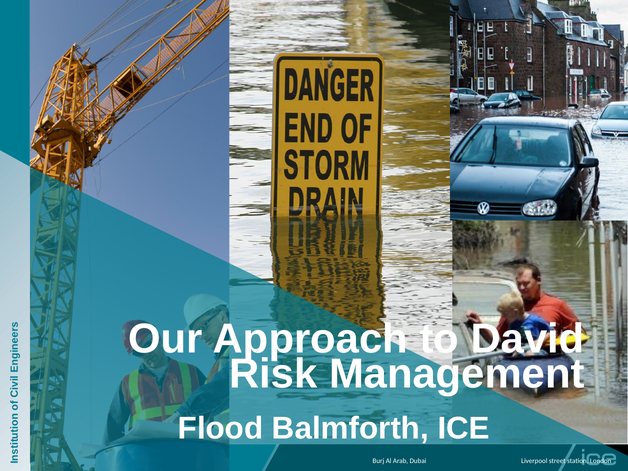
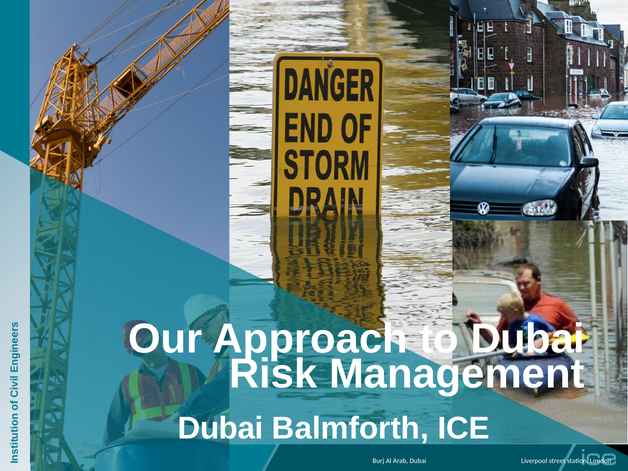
to David: David -> Dubai
Flood at (221, 428): Flood -> Dubai
